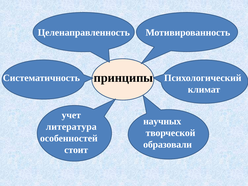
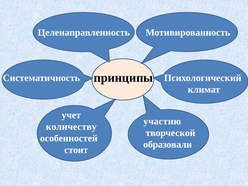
научных: научных -> участию
литература: литература -> количеству
